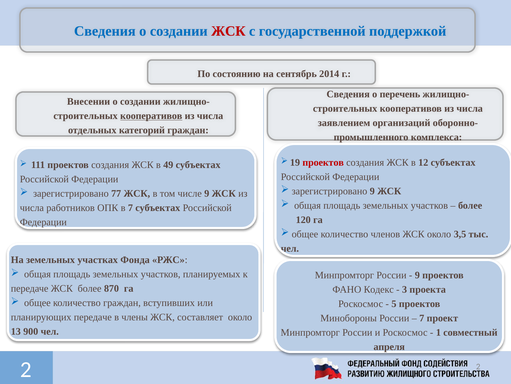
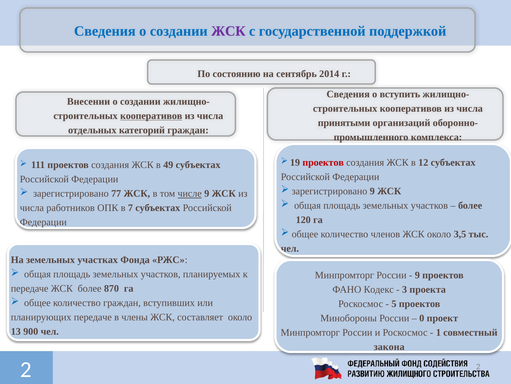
ЖСК at (228, 31) colour: red -> purple
перечень: перечень -> вступить
заявлением: заявлением -> принятыми
числе underline: none -> present
7 at (422, 318): 7 -> 0
апреля: апреля -> закона
